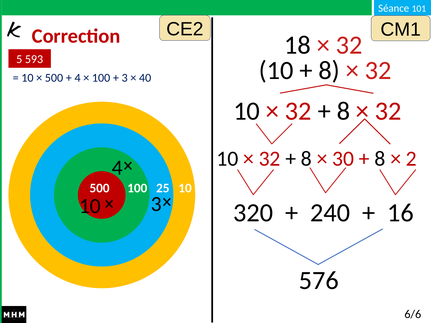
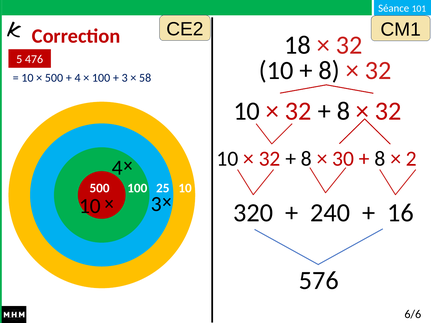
593: 593 -> 476
40: 40 -> 58
